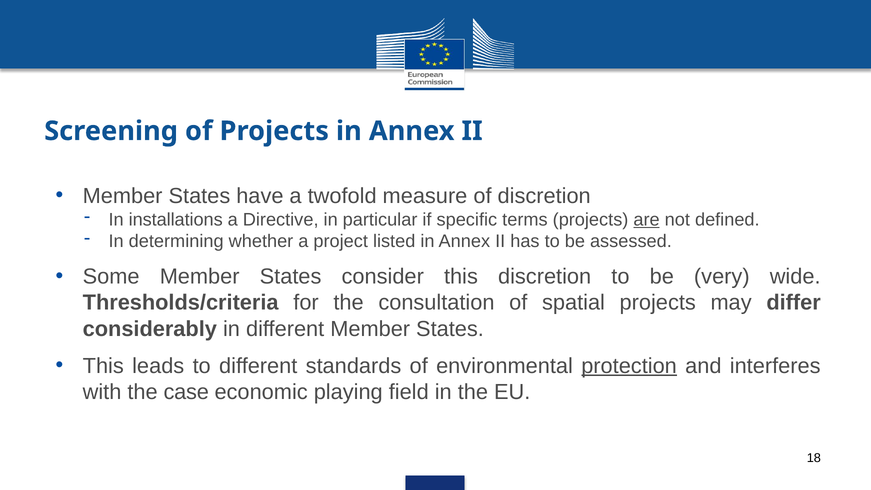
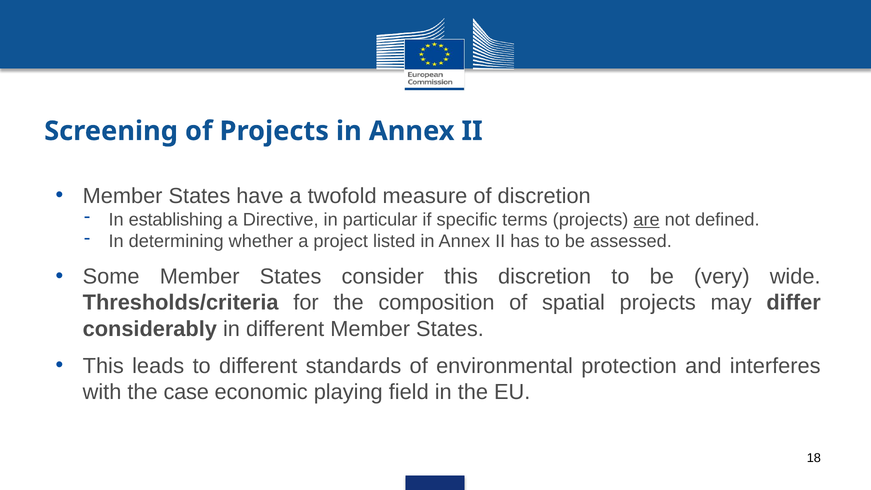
installations: installations -> establishing
consultation: consultation -> composition
protection underline: present -> none
